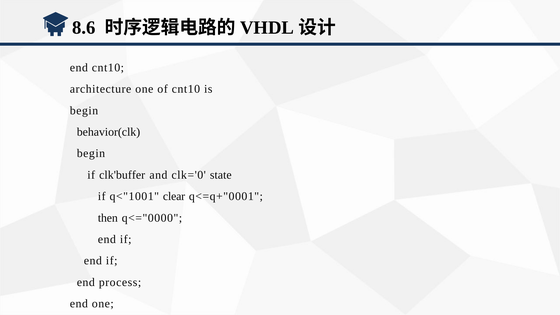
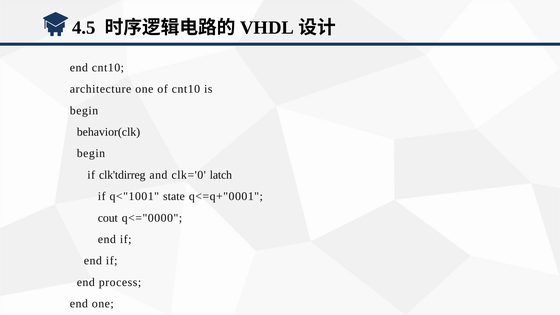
8.6: 8.6 -> 4.5
clk'buffer: clk'buffer -> clk'tdirreg
state: state -> latch
clear: clear -> state
then: then -> cout
